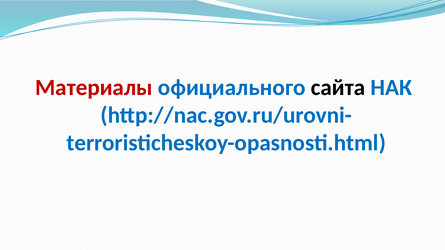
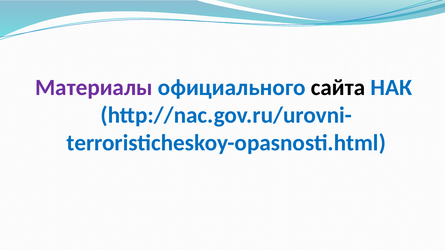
Материалы colour: red -> purple
